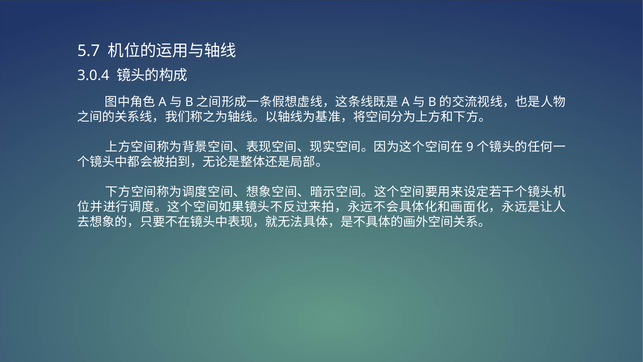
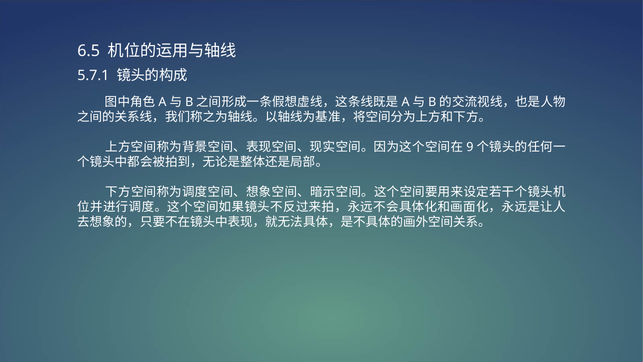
5.7: 5.7 -> 6.5
3.0.4: 3.0.4 -> 5.7.1
